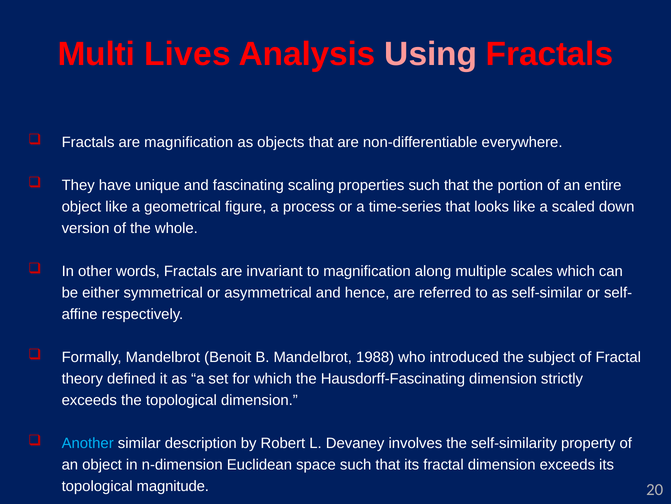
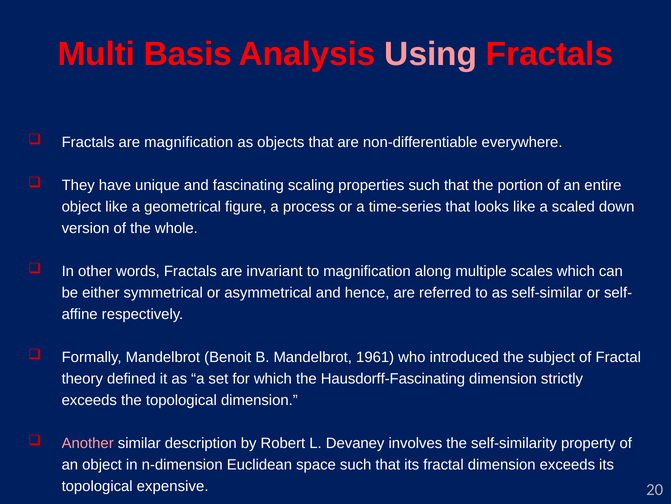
Lives: Lives -> Basis
1988: 1988 -> 1961
Another colour: light blue -> pink
magnitude: magnitude -> expensive
